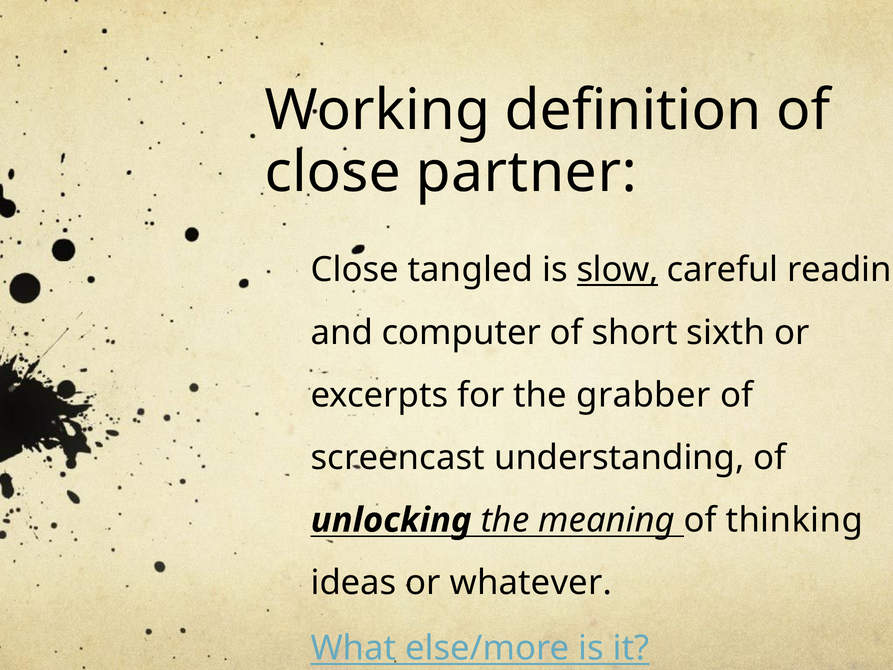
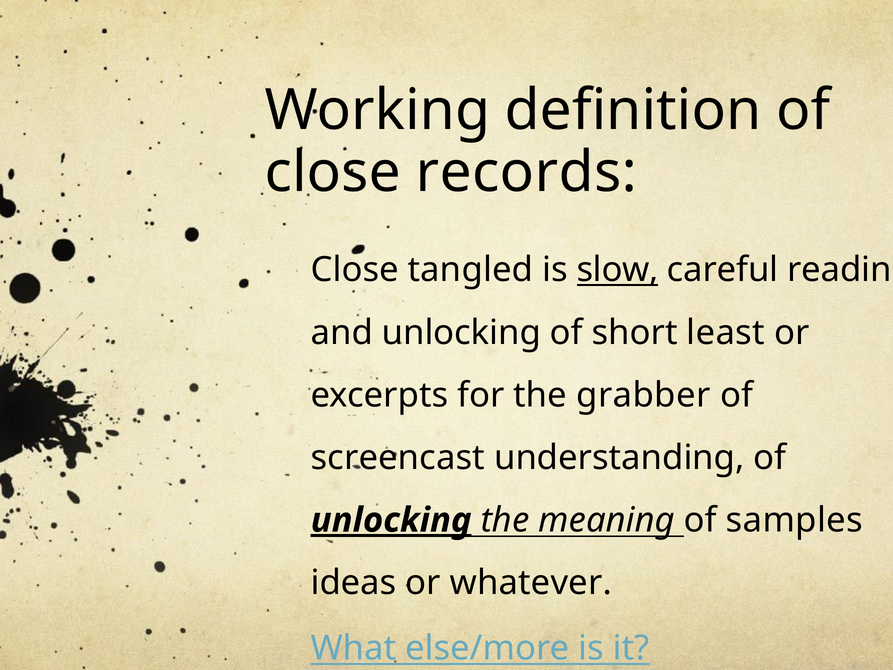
partner: partner -> records
and computer: computer -> unlocking
sixth: sixth -> least
unlocking at (391, 520) underline: none -> present
thinking: thinking -> samples
